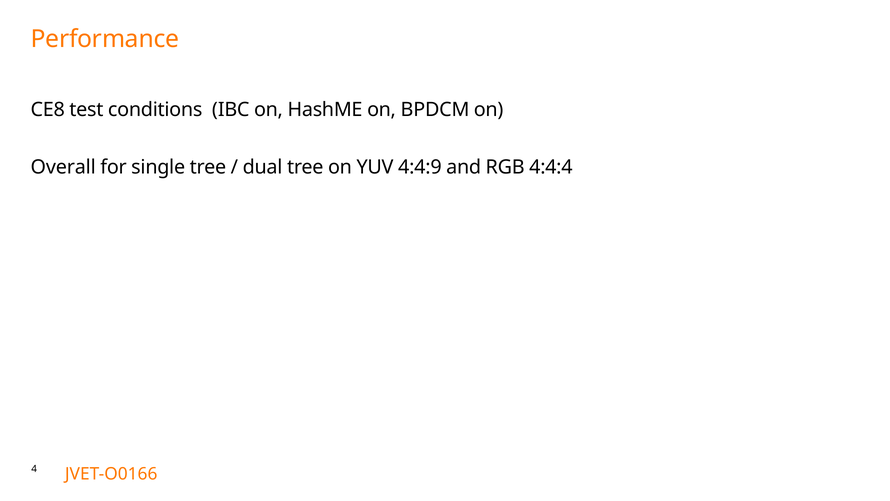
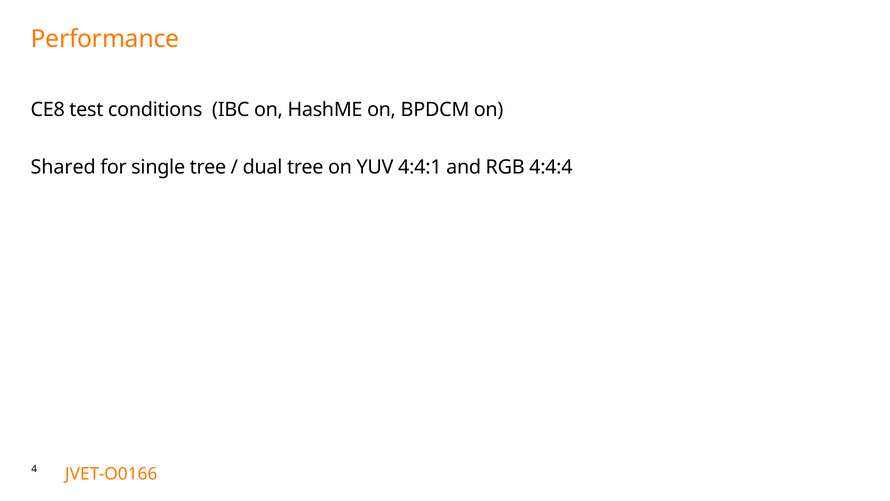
Overall: Overall -> Shared
4:4:9: 4:4:9 -> 4:4:1
